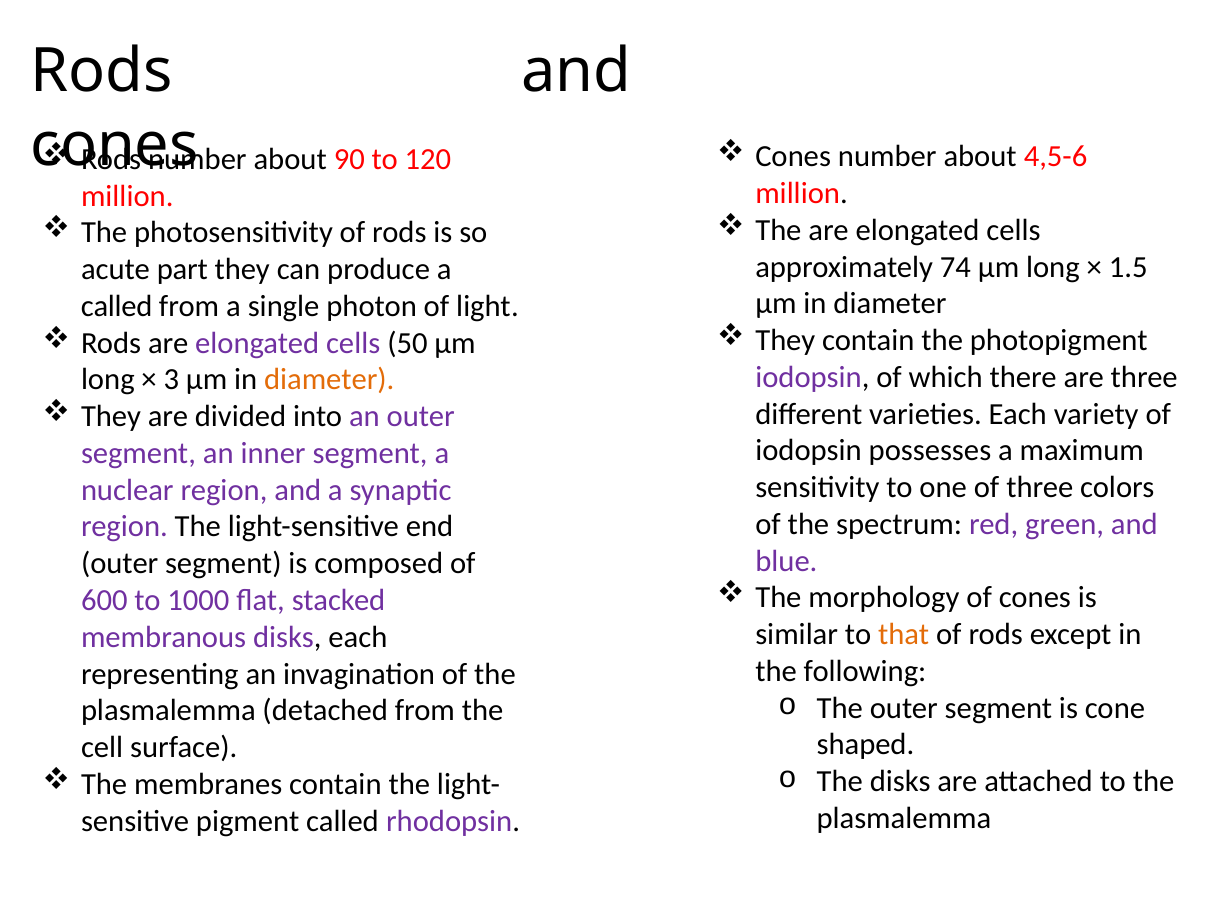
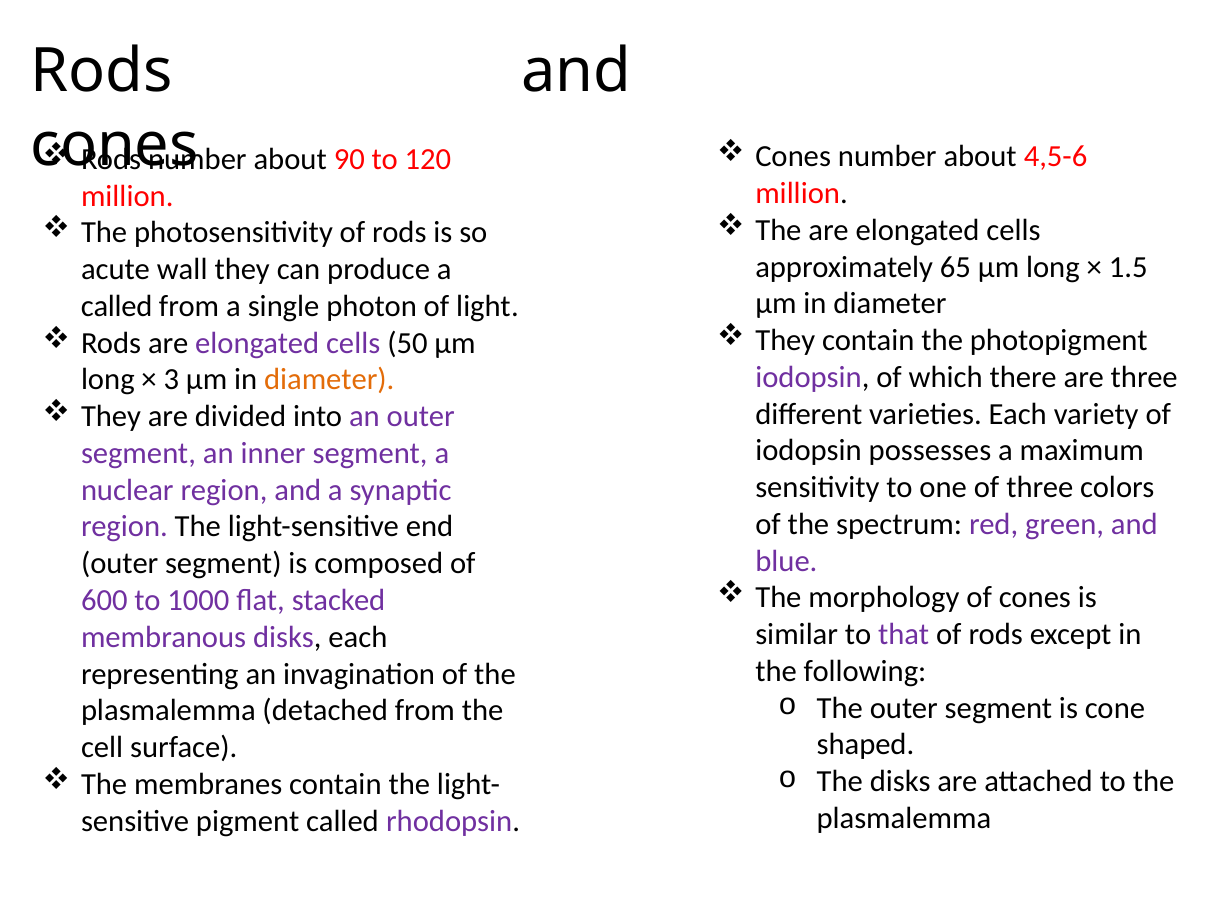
74: 74 -> 65
part: part -> wall
that colour: orange -> purple
